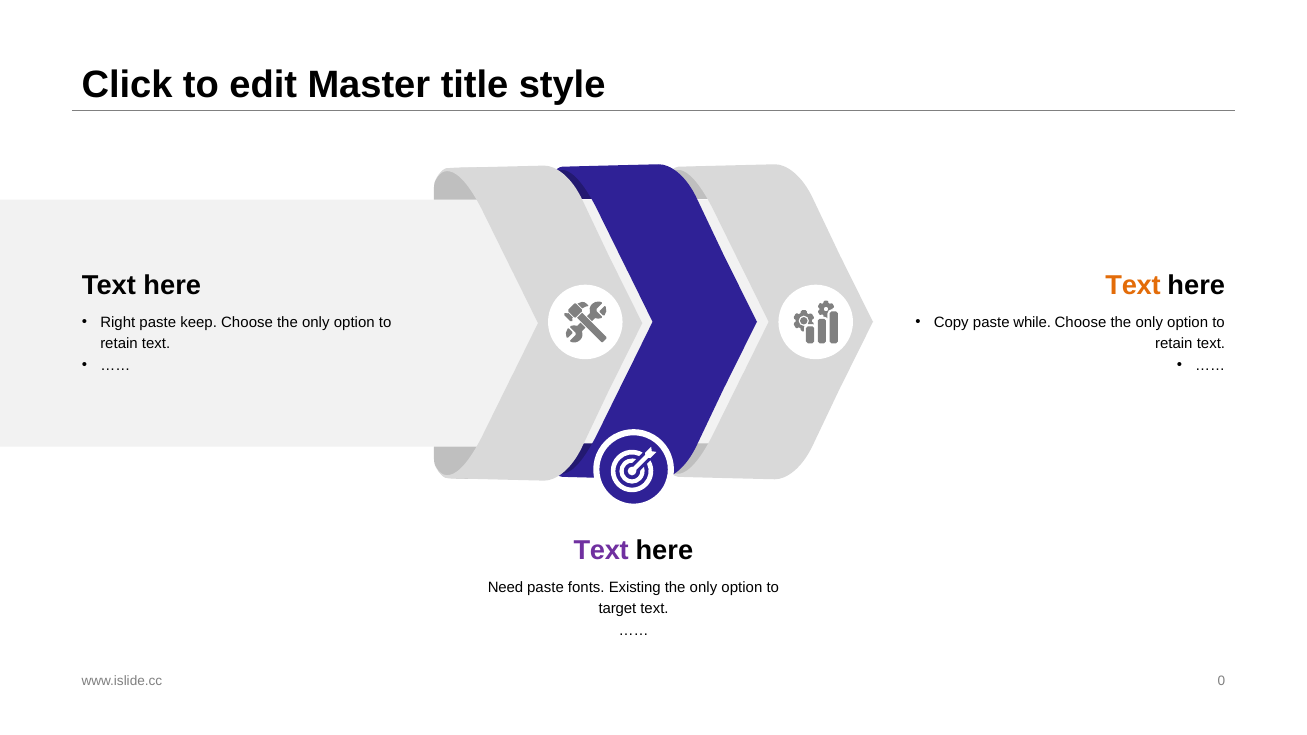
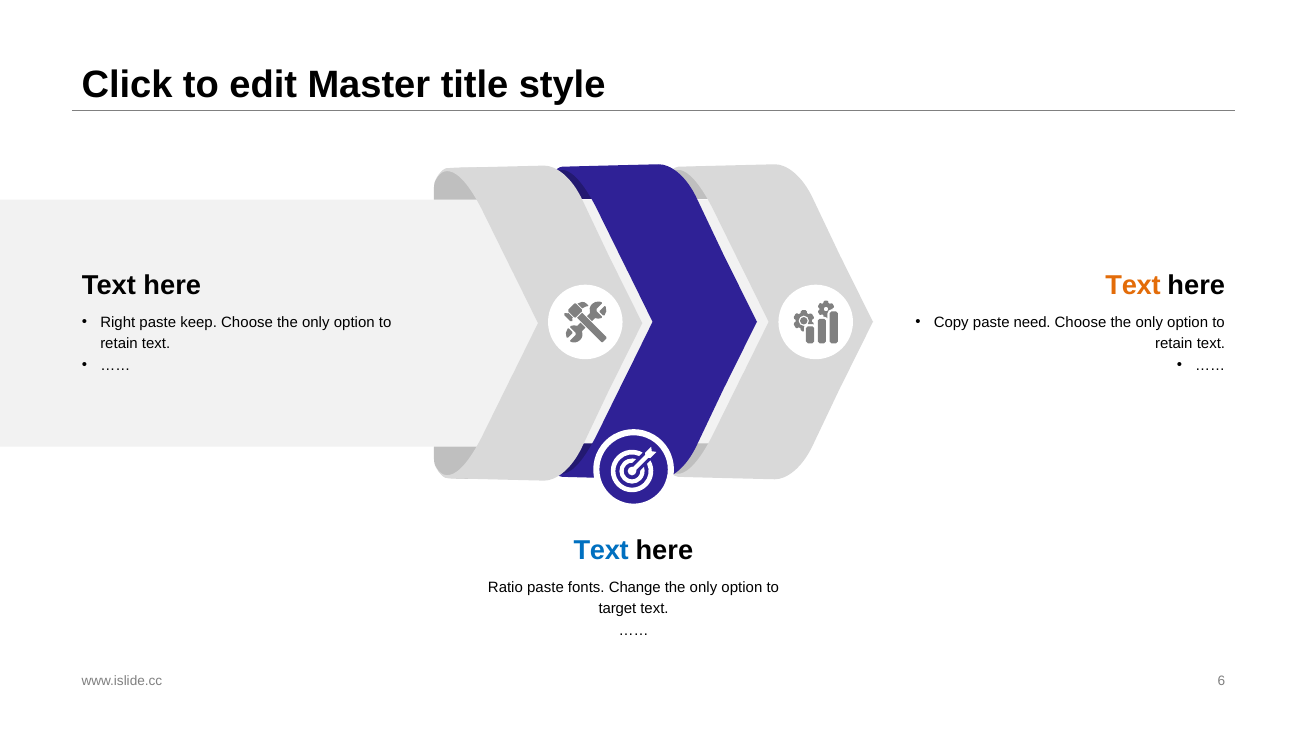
while: while -> need
Text at (601, 551) colour: purple -> blue
Need: Need -> Ratio
Existing: Existing -> Change
0: 0 -> 6
